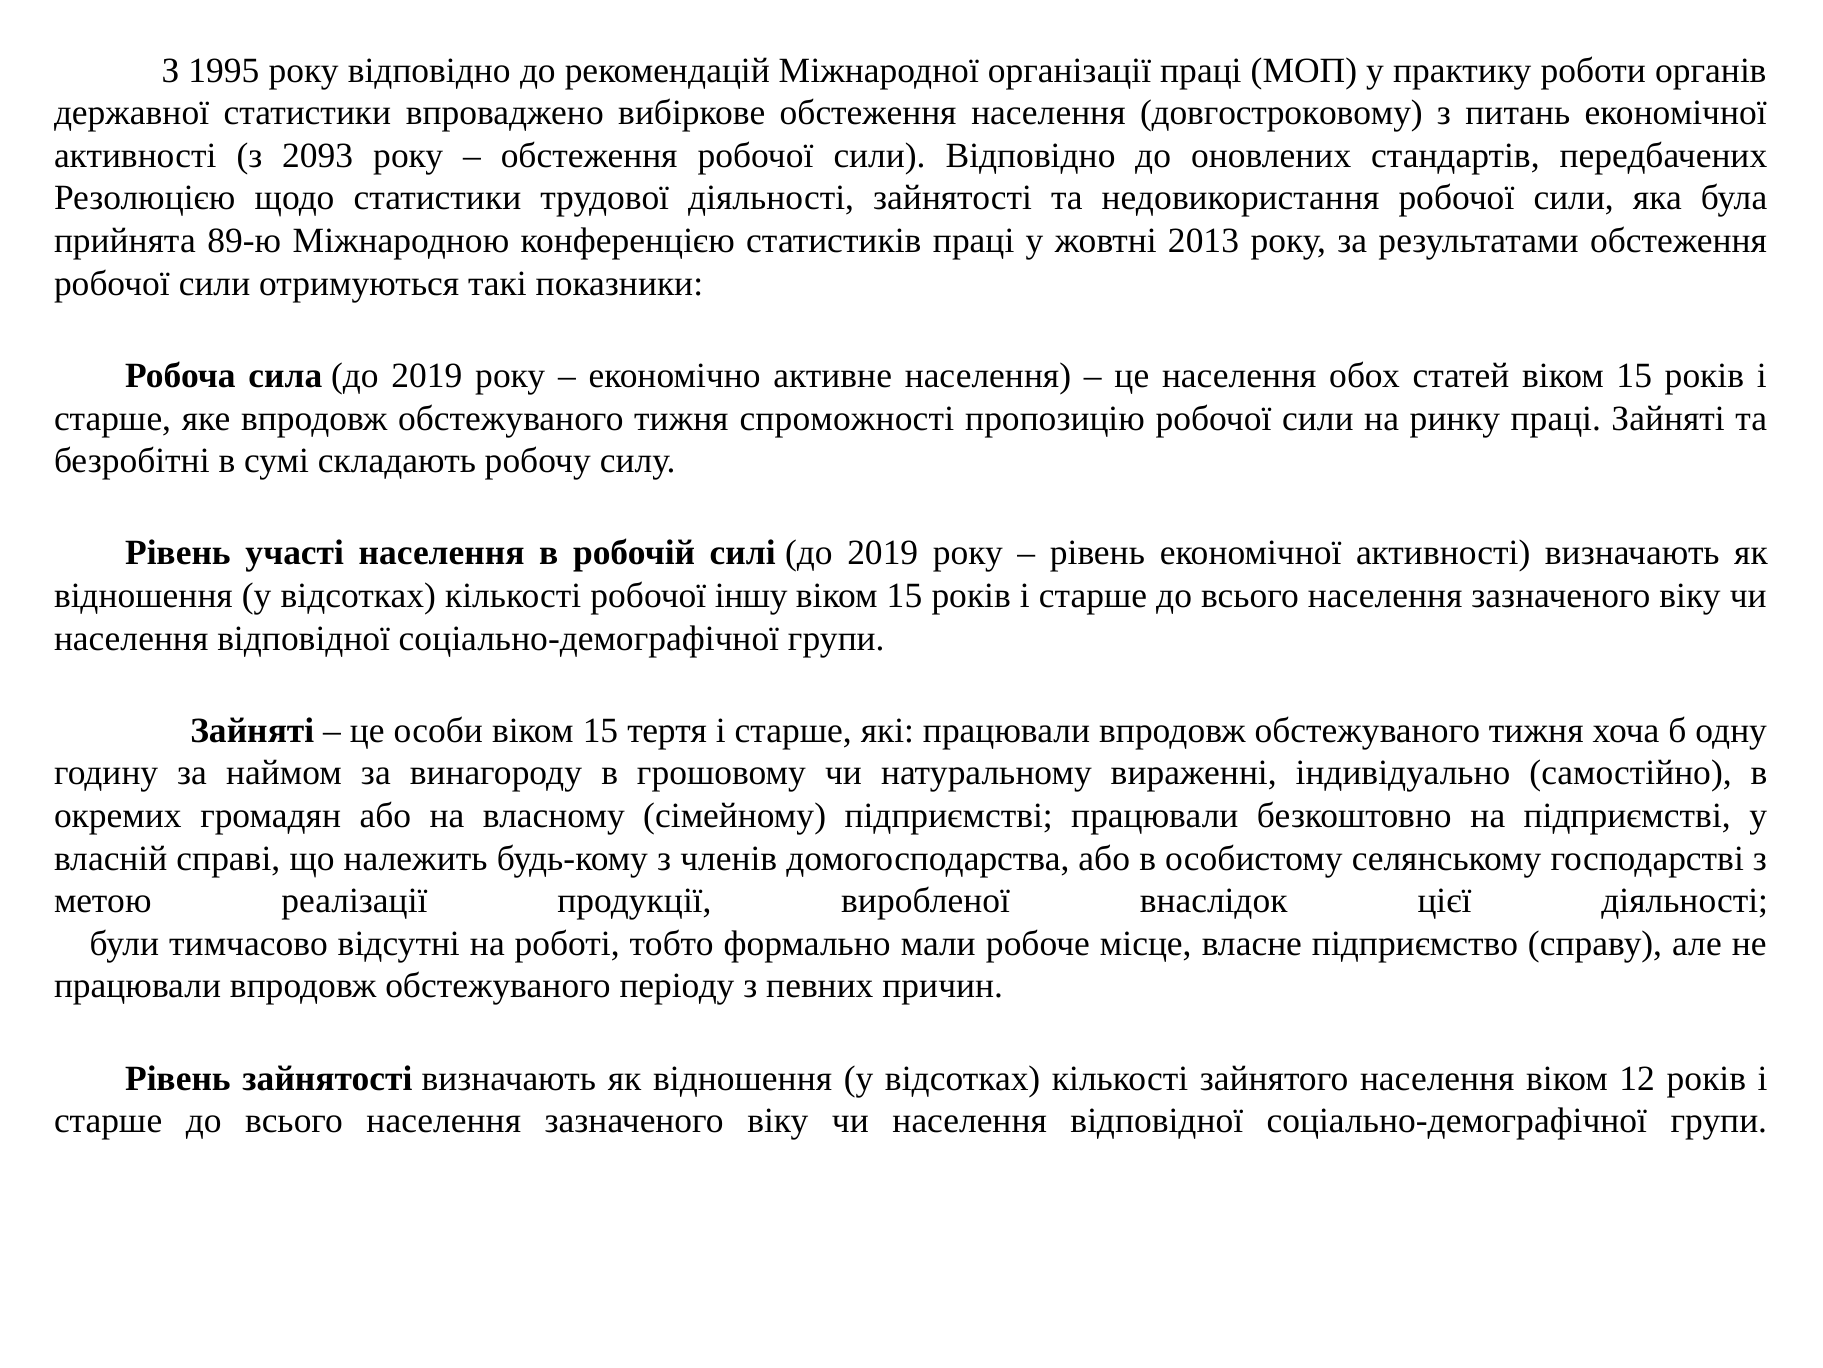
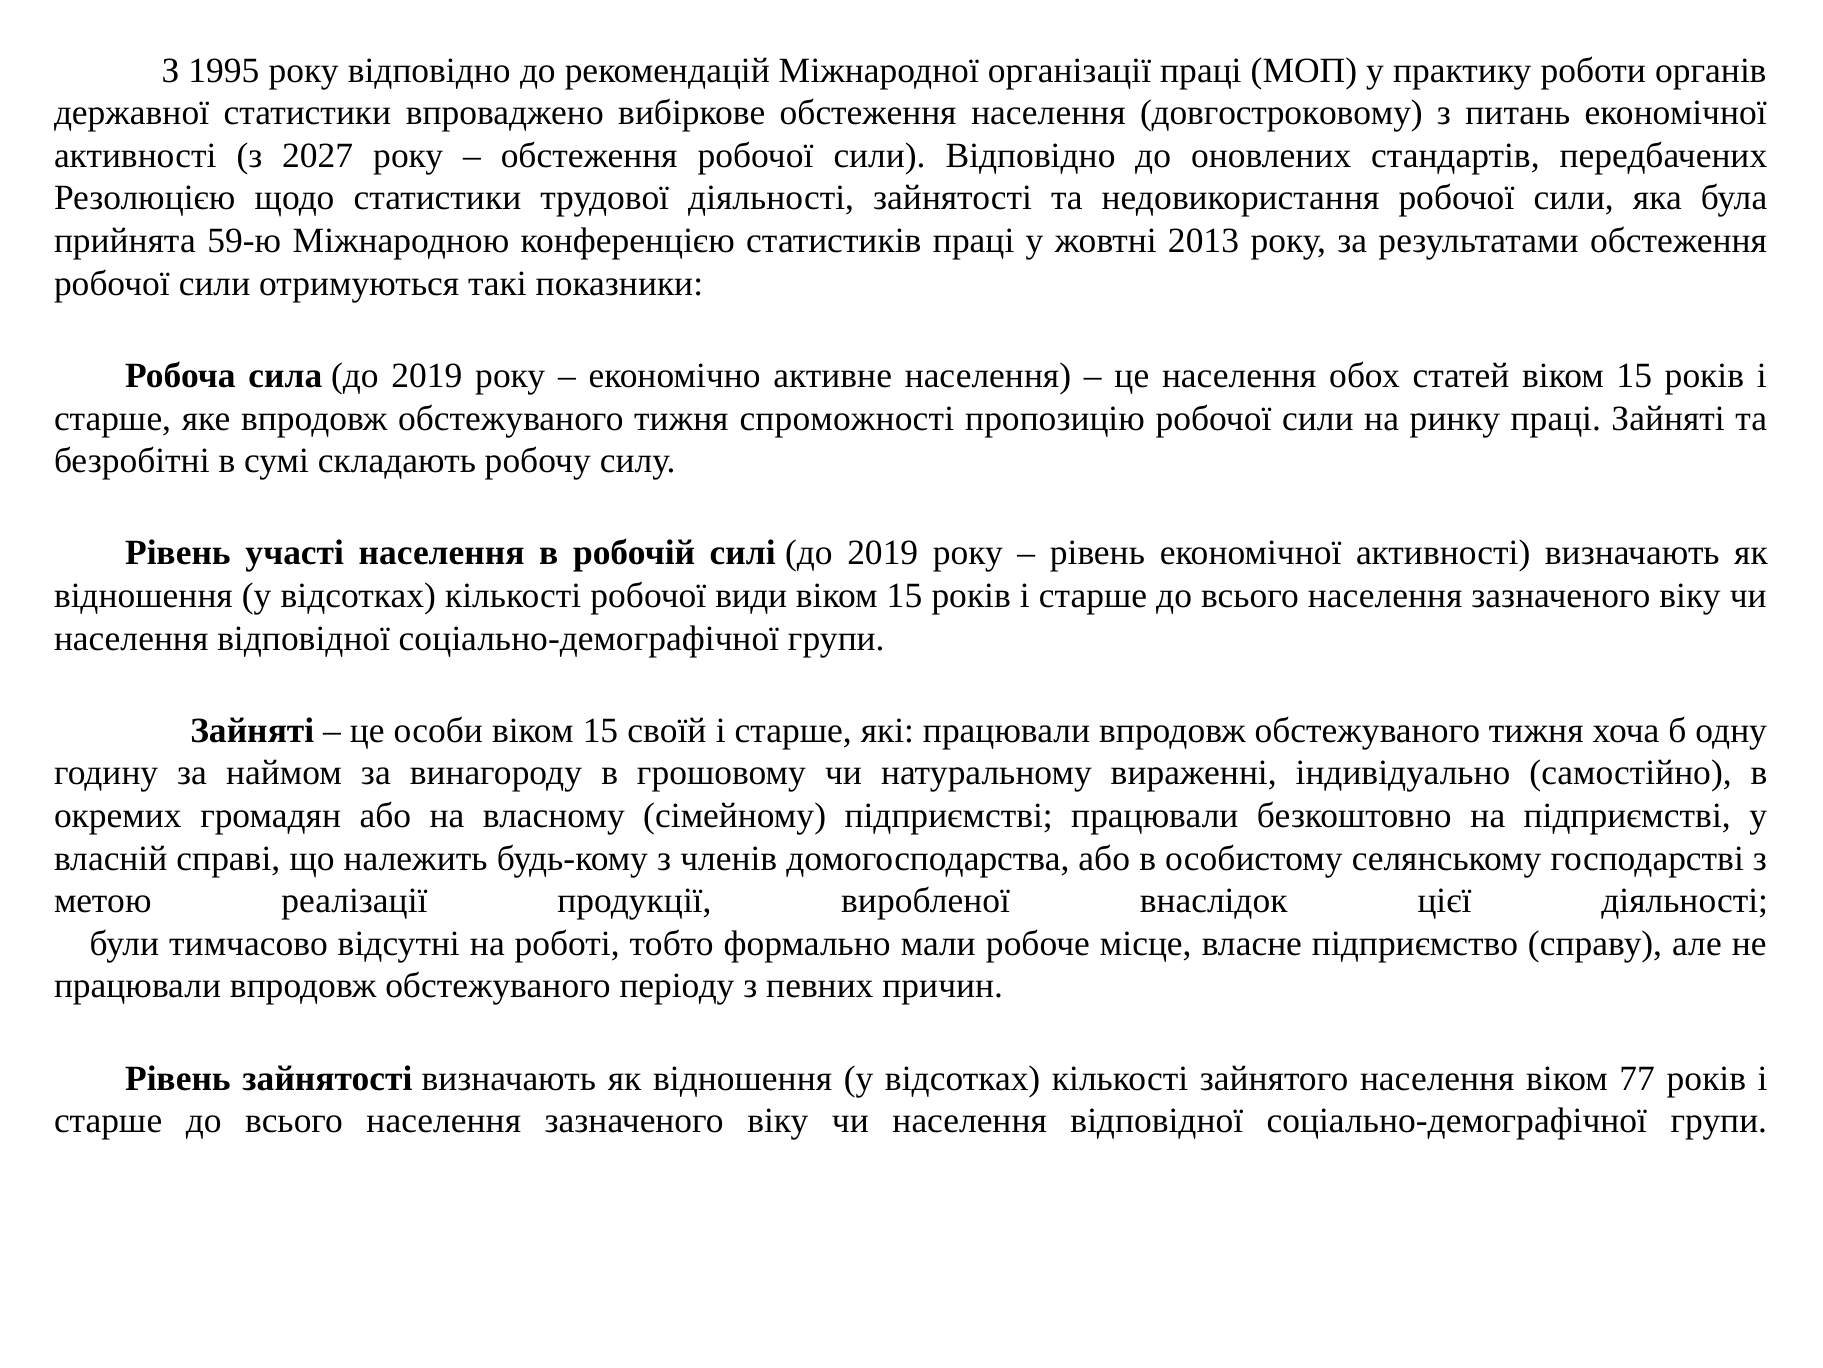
2093: 2093 -> 2027
89-ю: 89-ю -> 59-ю
іншу: іншу -> види
тертя: тертя -> своїй
12: 12 -> 77
